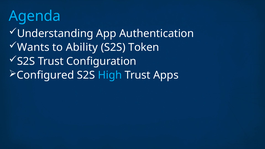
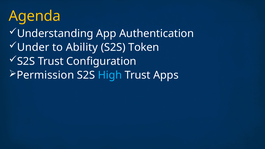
Agenda colour: light blue -> yellow
Wants: Wants -> Under
Configured: Configured -> Permission
